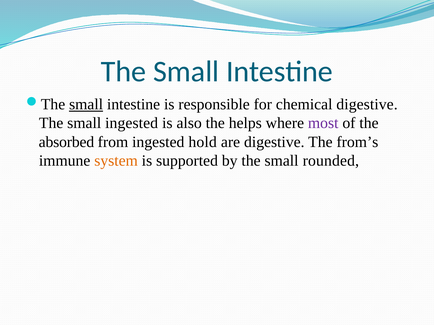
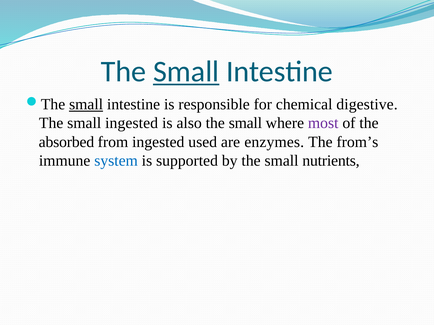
Small at (186, 72) underline: none -> present
also the helps: helps -> small
hold: hold -> used
are digestive: digestive -> enzymes
system colour: orange -> blue
rounded: rounded -> nutrients
